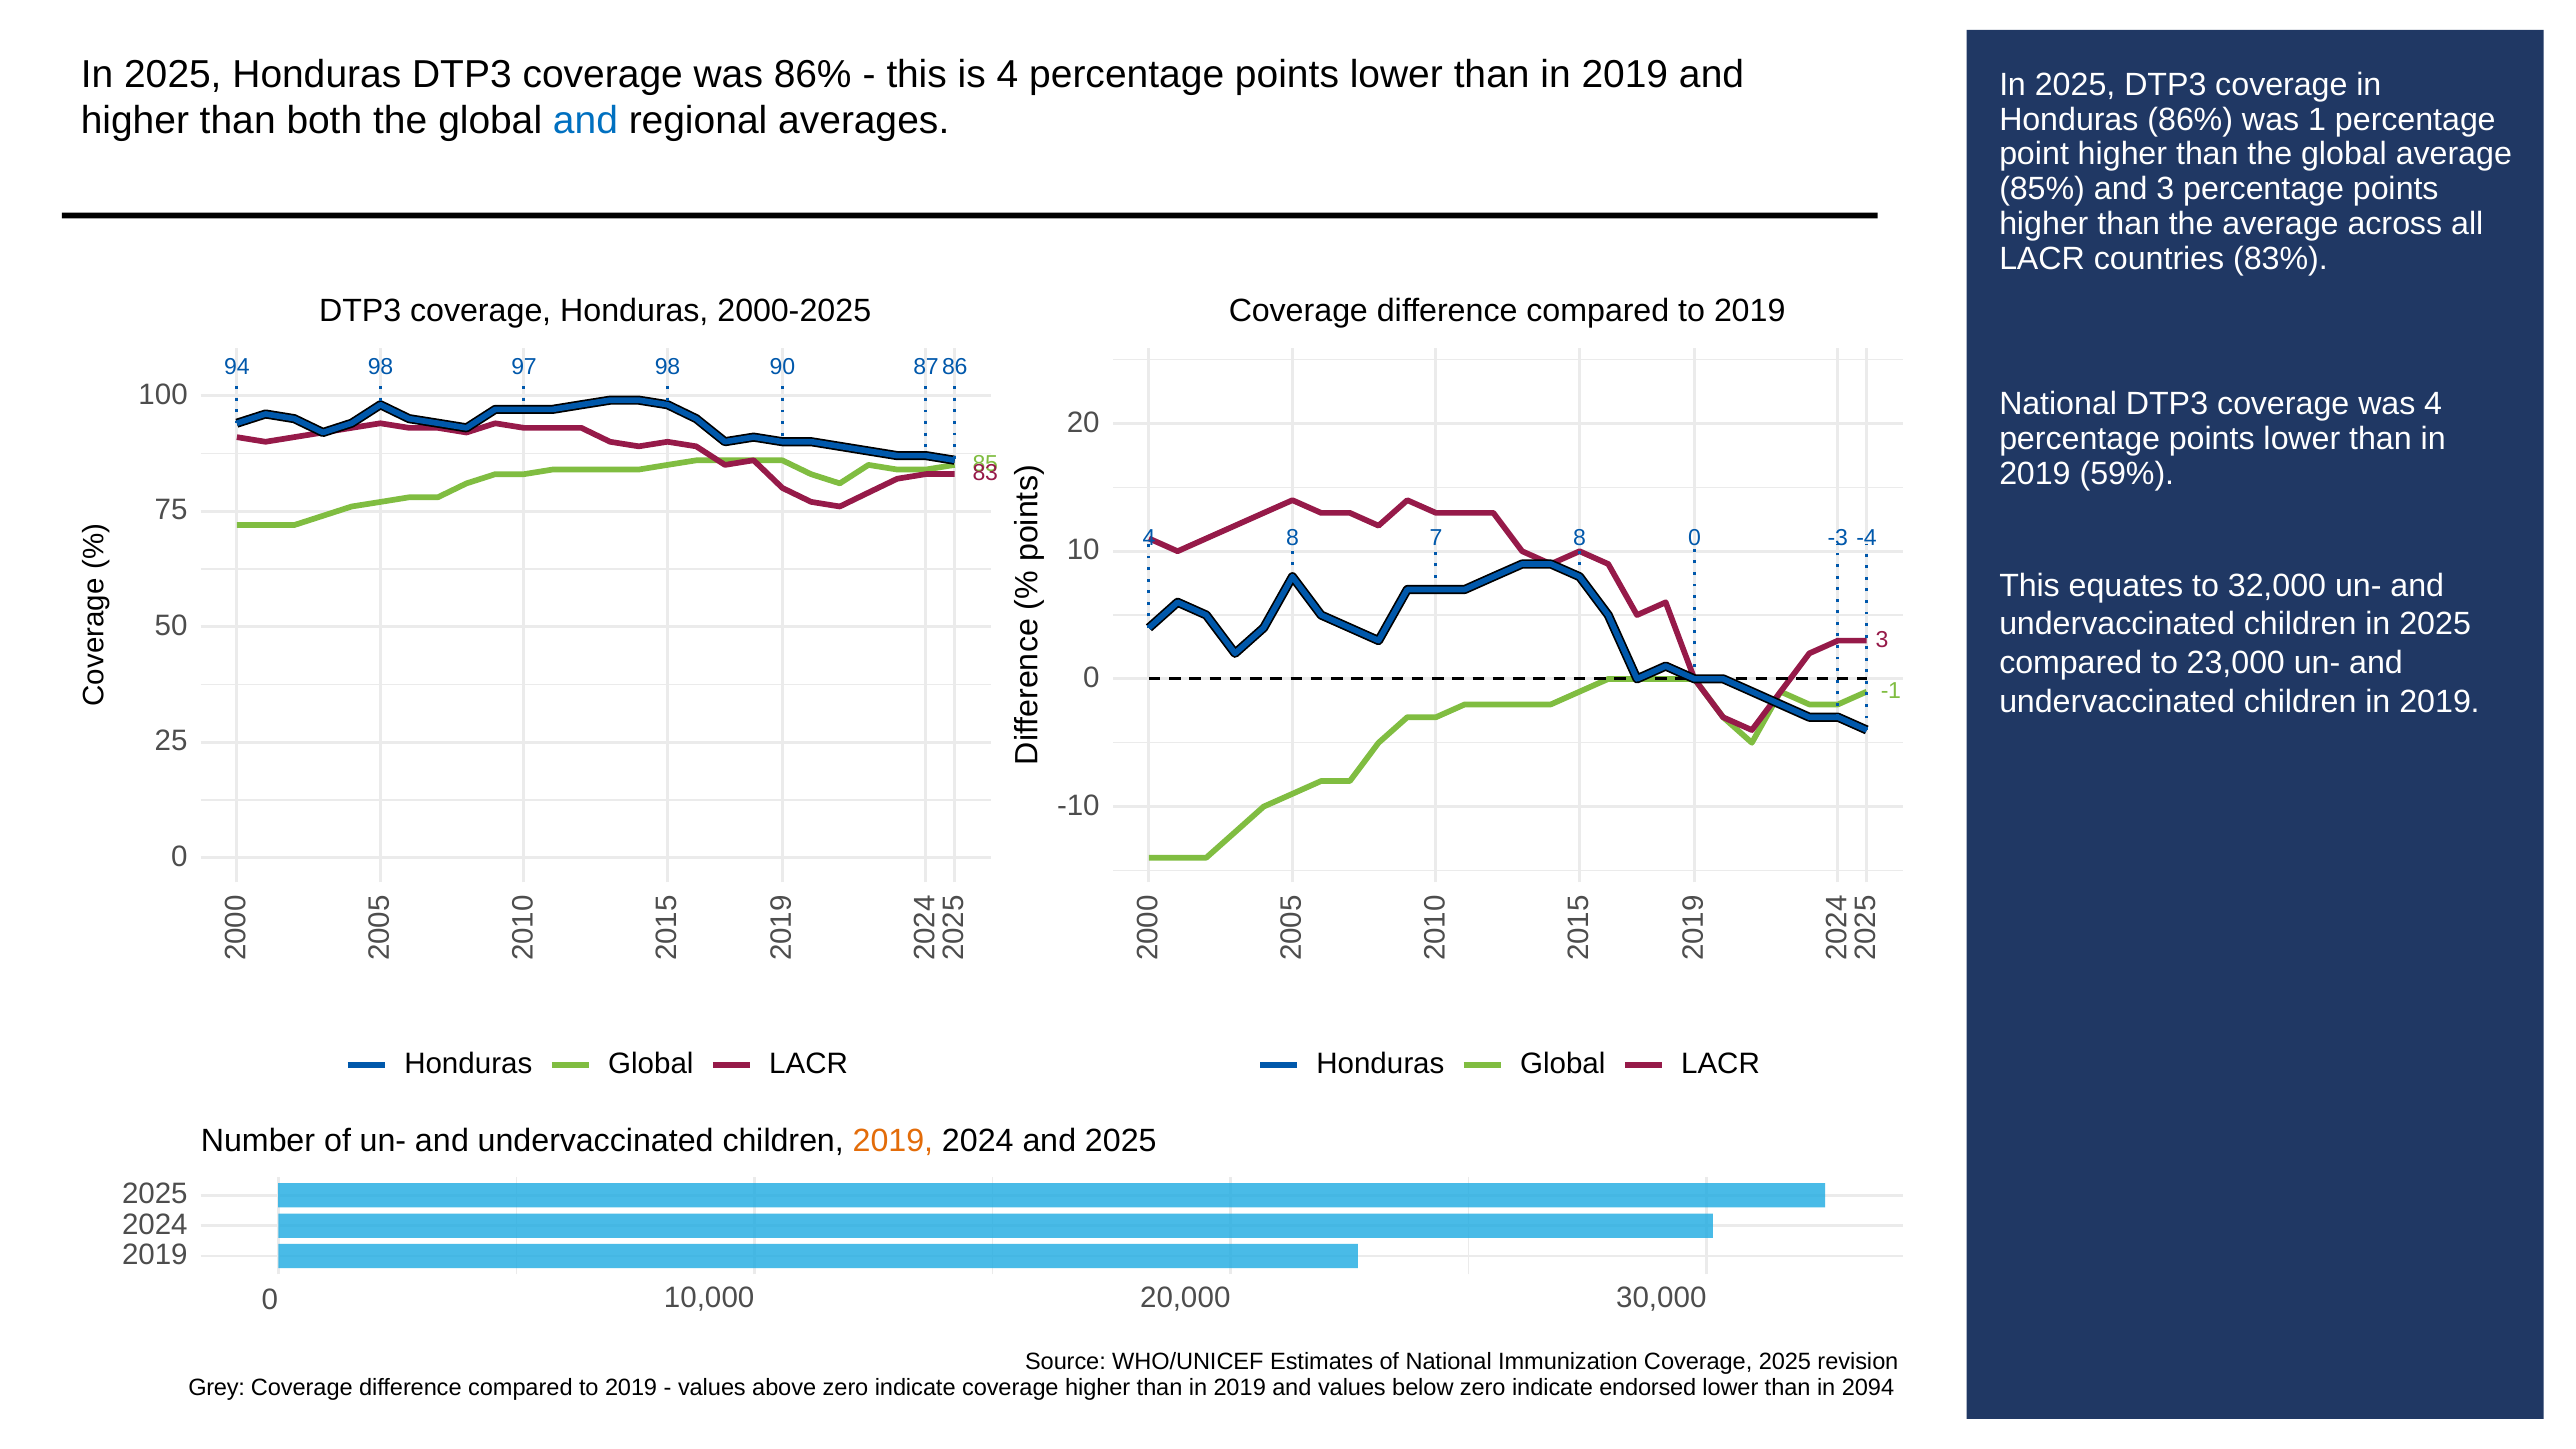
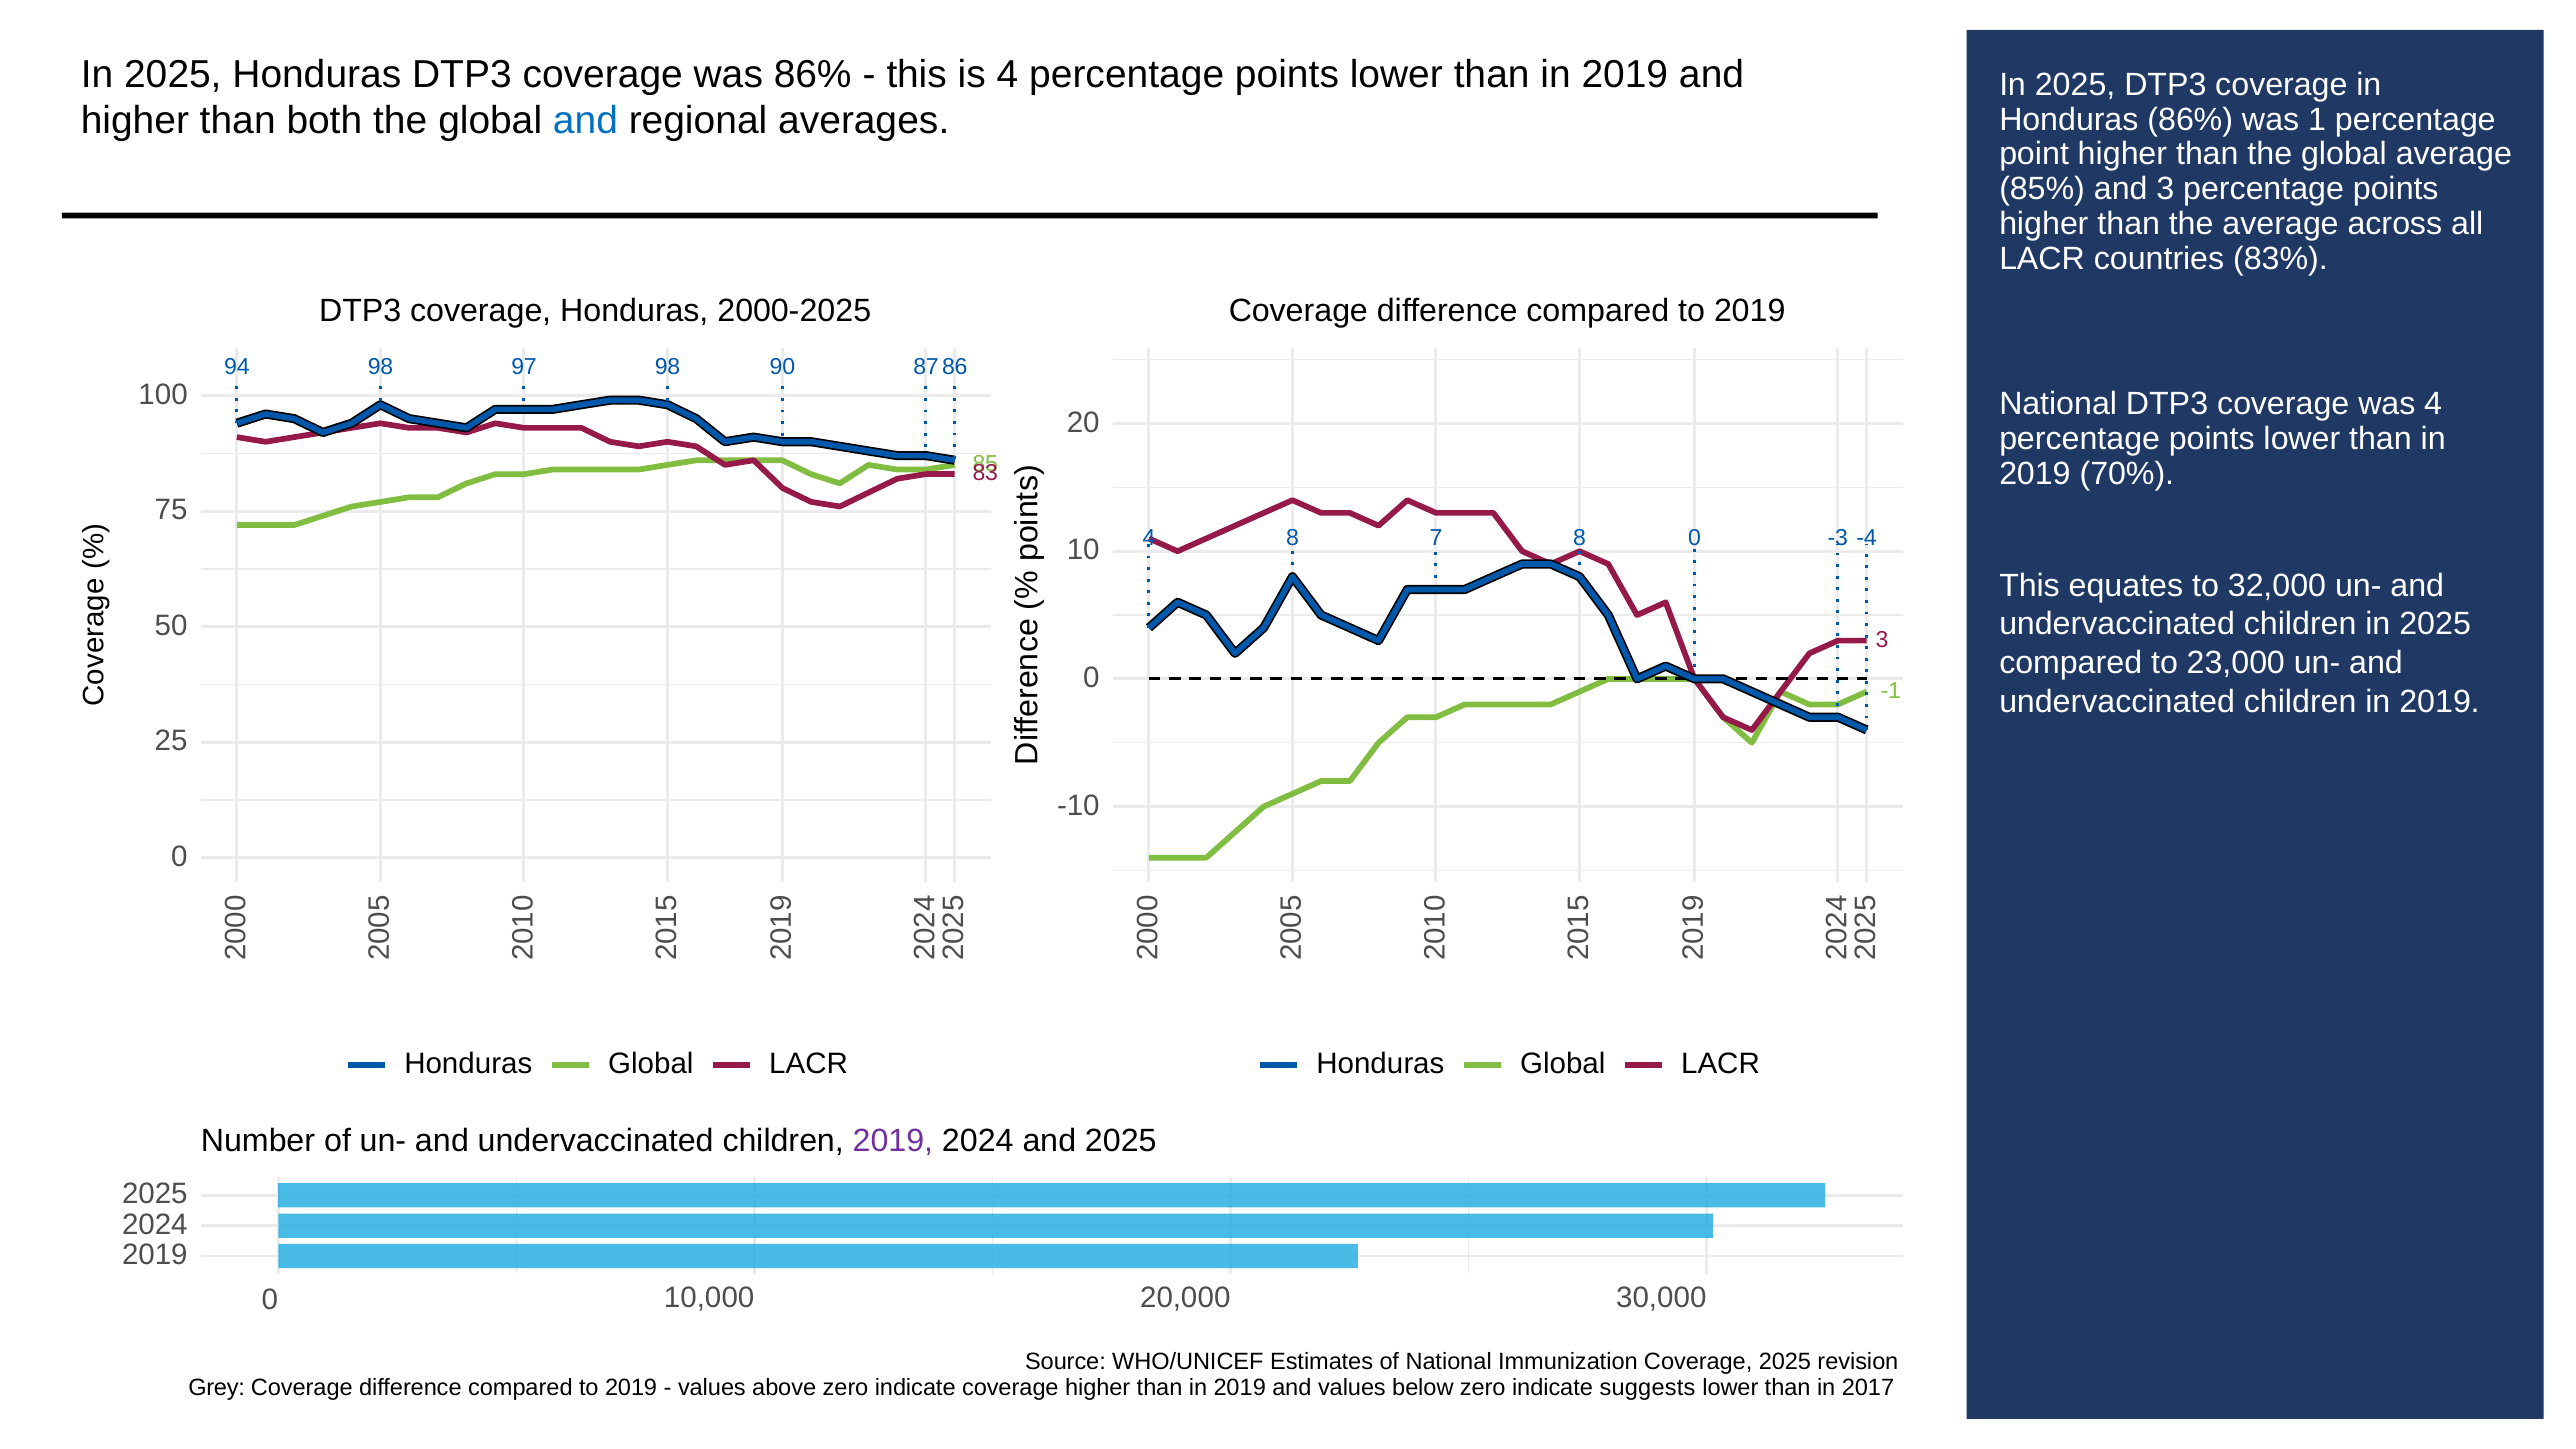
59%: 59% -> 70%
2019 at (893, 1141) colour: orange -> purple
endorsed: endorsed -> suggests
2094: 2094 -> 2017
